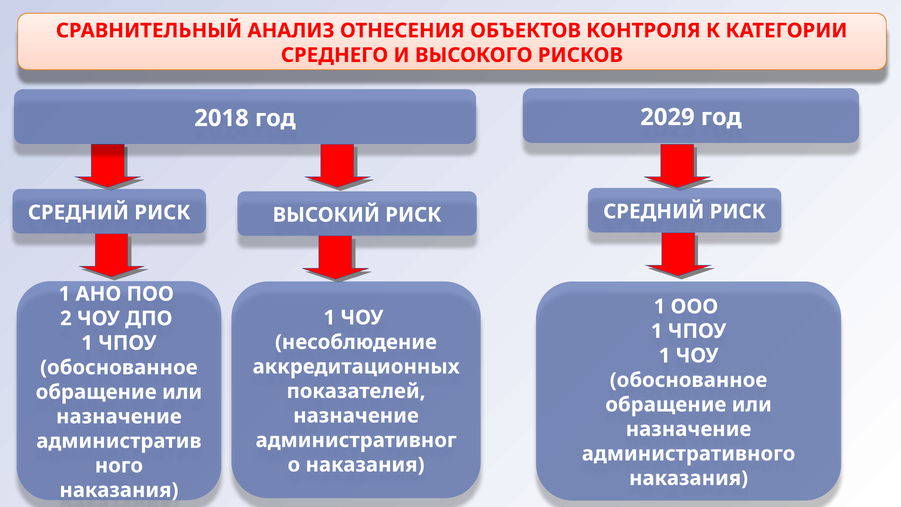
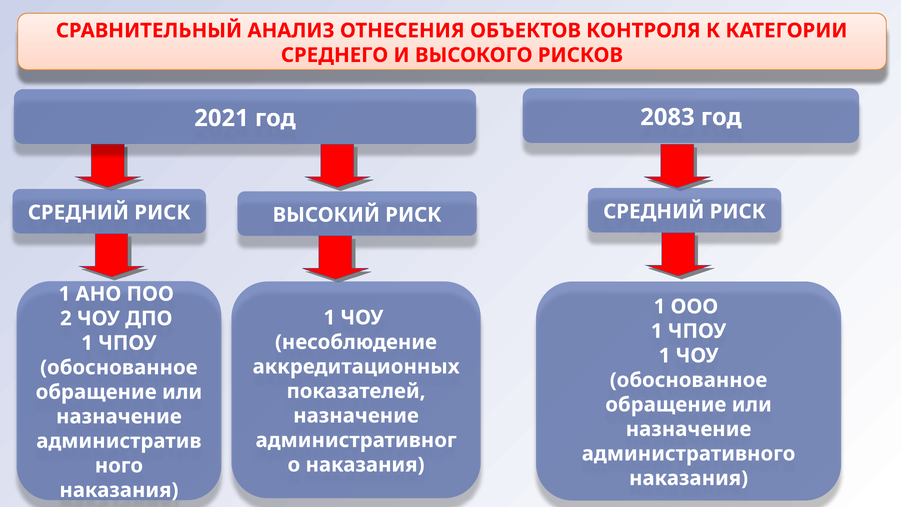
2018: 2018 -> 2021
2029: 2029 -> 2083
